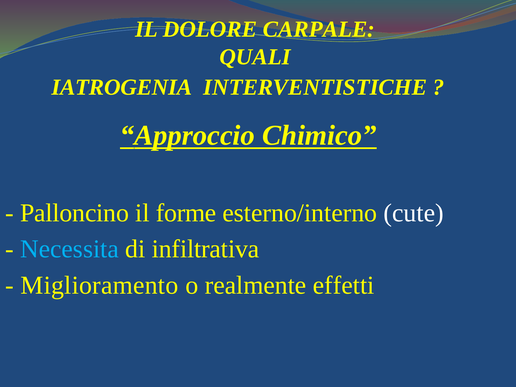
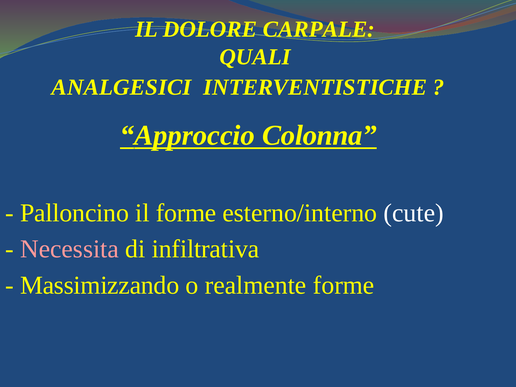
IATROGENIA: IATROGENIA -> ANALGESICI
Chimico: Chimico -> Colonna
Necessita colour: light blue -> pink
Miglioramento: Miglioramento -> Massimizzando
realmente effetti: effetti -> forme
